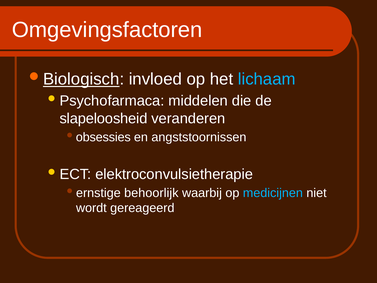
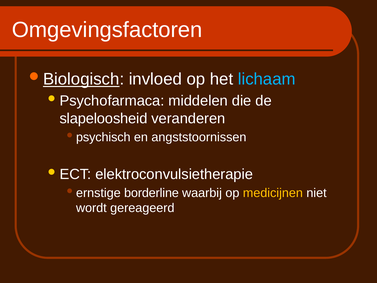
obsessies: obsessies -> psychisch
behoorlijk: behoorlijk -> borderline
medicijnen colour: light blue -> yellow
